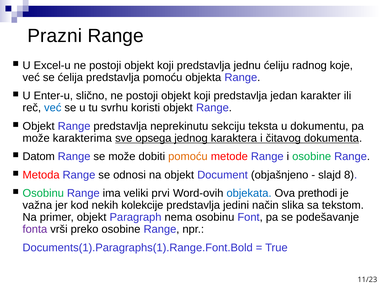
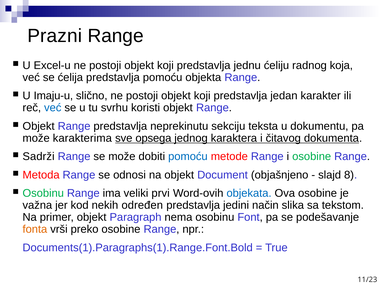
koje: koje -> koja
Enter-u: Enter-u -> Imaju-u
Datom: Datom -> Sadrži
pomoću at (188, 156) colour: orange -> blue
Ova prethodi: prethodi -> osobine
kolekcije: kolekcije -> određen
fonta colour: purple -> orange
